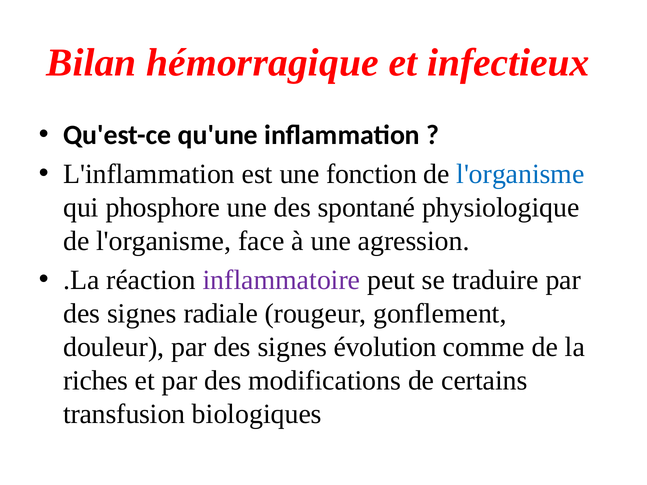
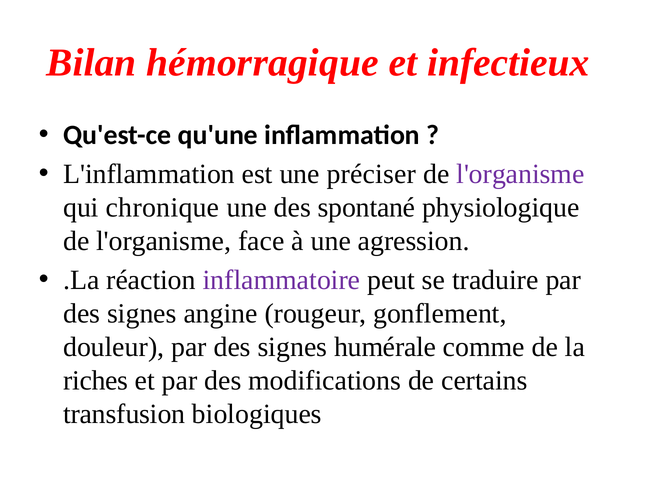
fonction: fonction -> préciser
l'organisme at (520, 174) colour: blue -> purple
phosphore: phosphore -> chronique
radiale: radiale -> angine
évolution: évolution -> humérale
